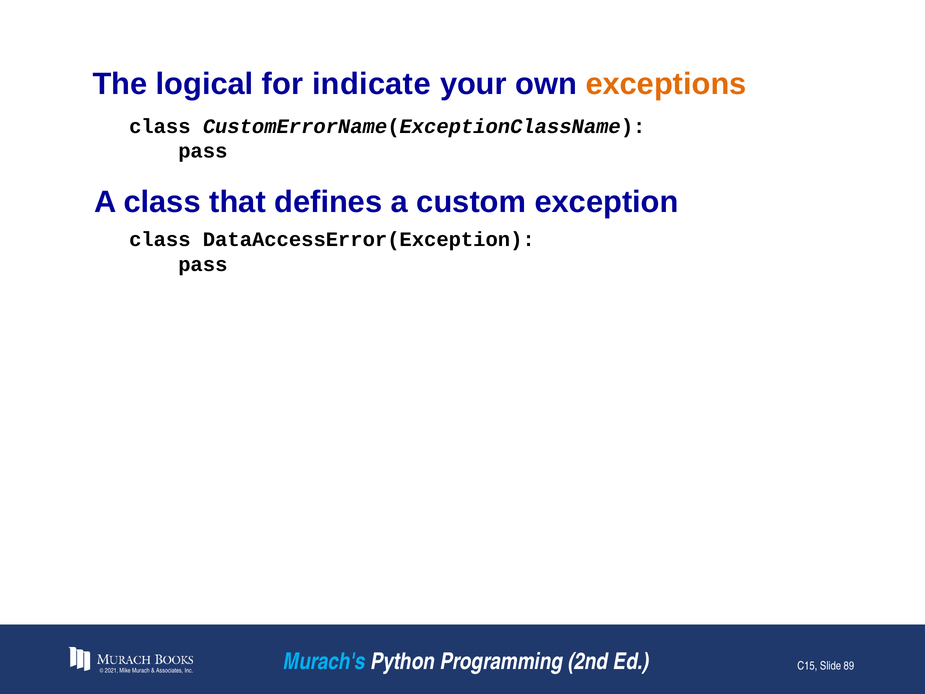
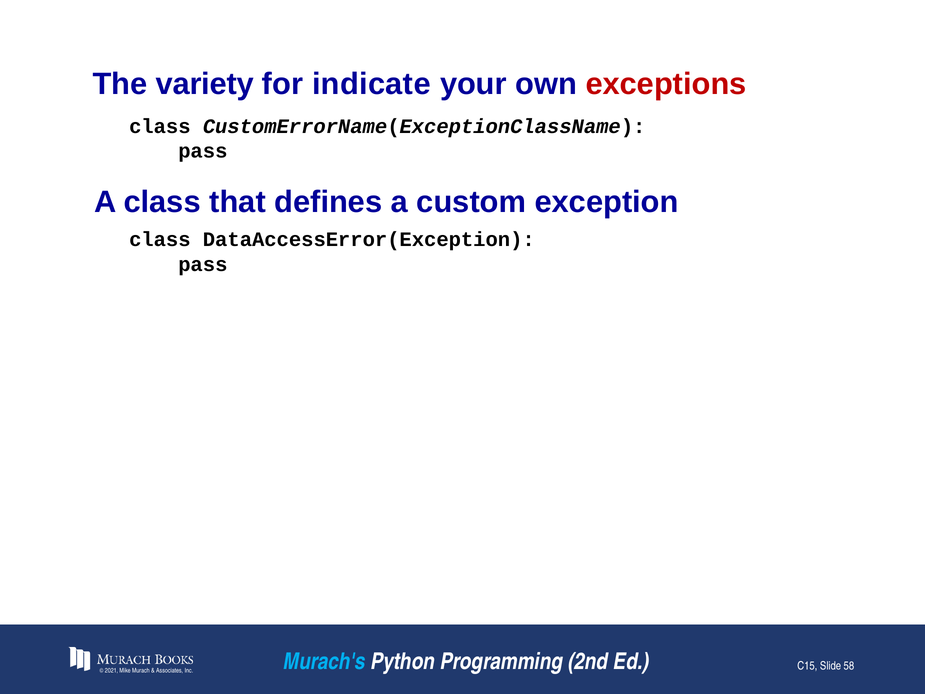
logical: logical -> variety
exceptions colour: orange -> red
89: 89 -> 58
